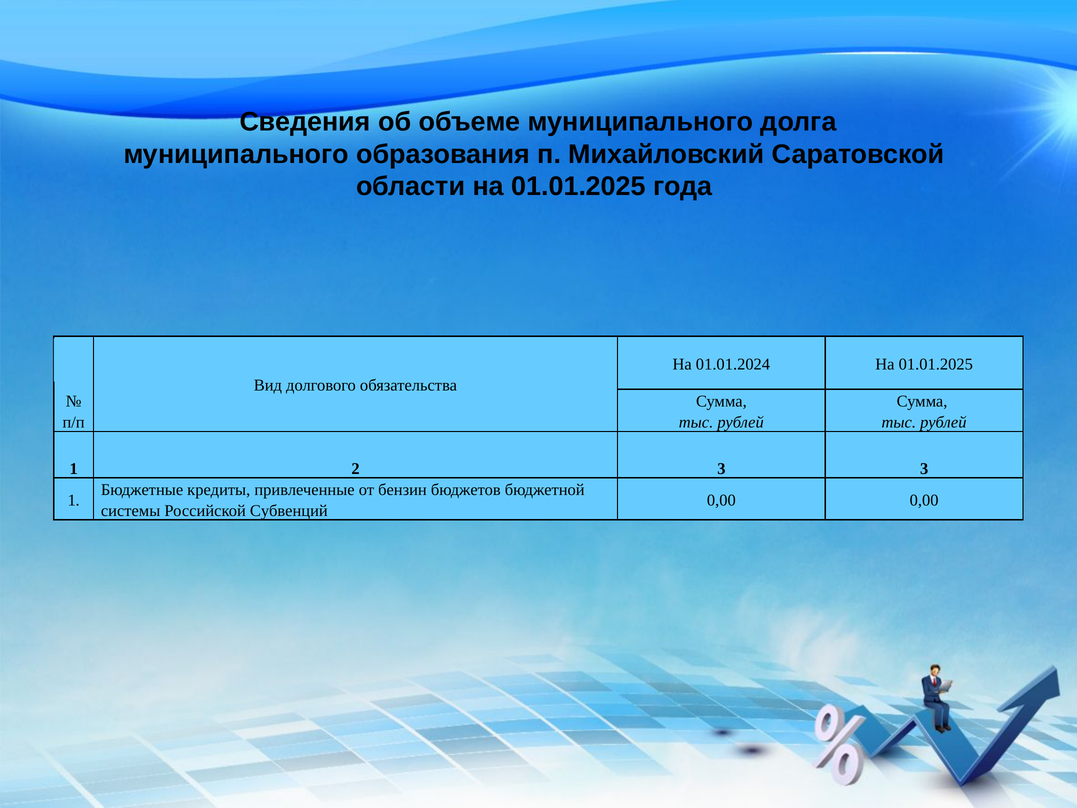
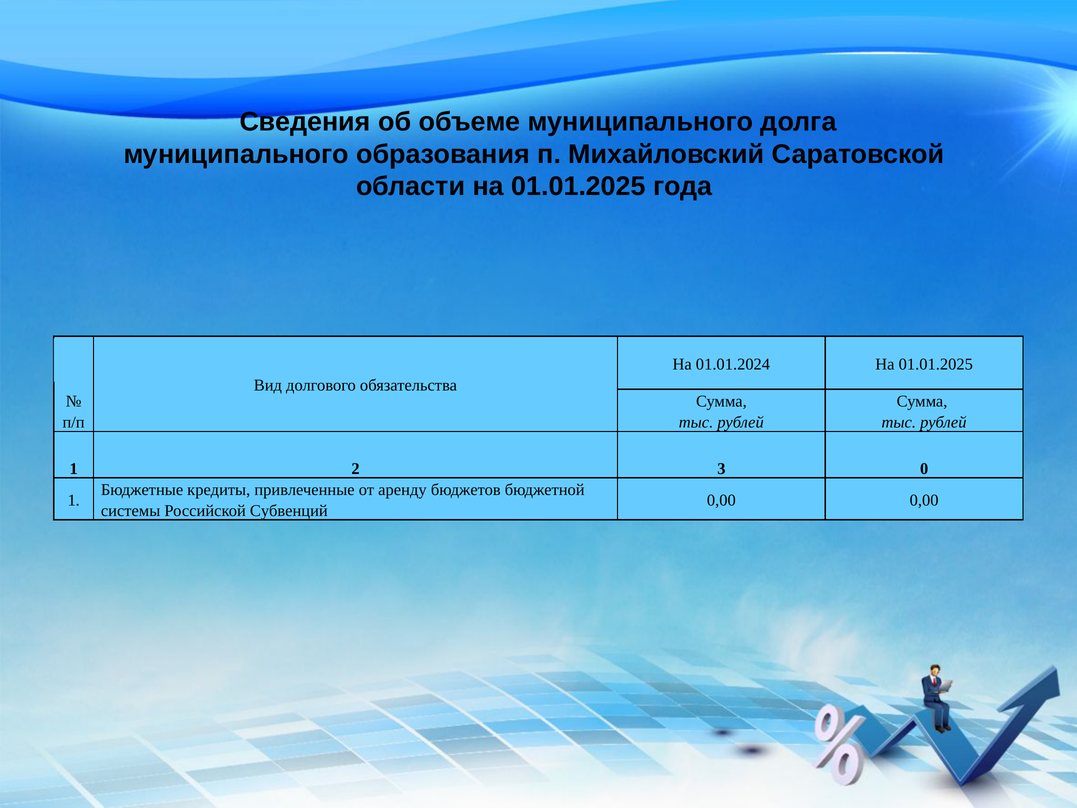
3 3: 3 -> 0
бензин: бензин -> аренду
